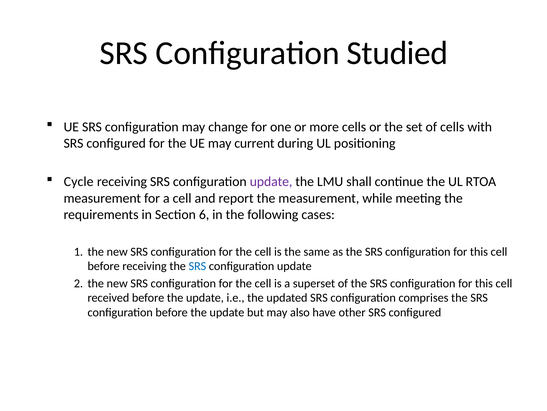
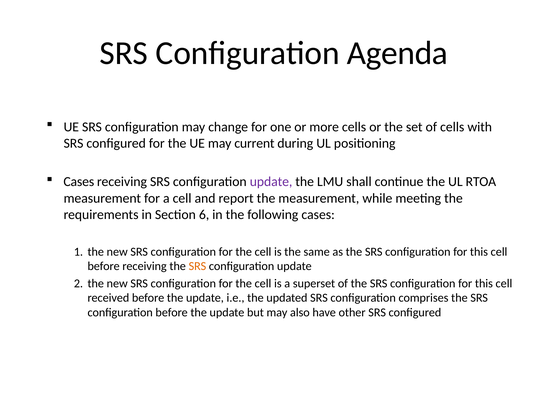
Studied: Studied -> Agenda
Cycle at (79, 181): Cycle -> Cases
SRS at (197, 266) colour: blue -> orange
